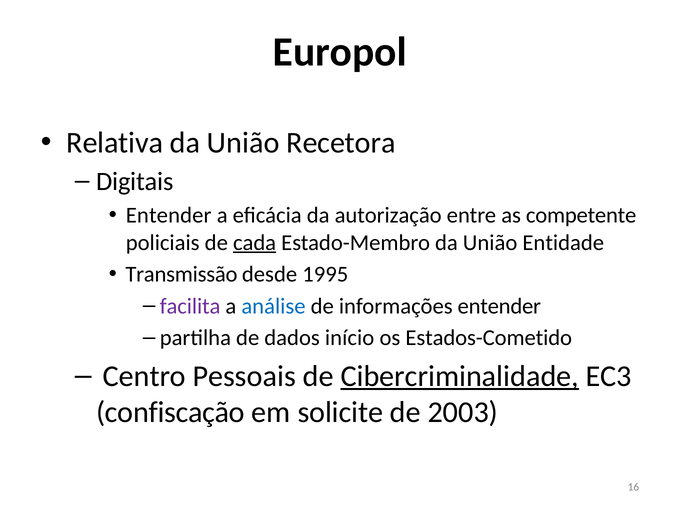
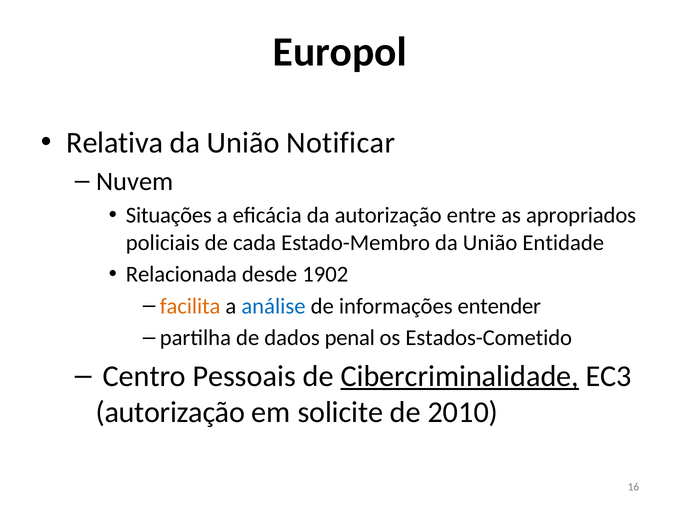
Recetora: Recetora -> Notificar
Digitais: Digitais -> Nuvem
Entender at (169, 215): Entender -> Situações
competente: competente -> apropriados
cada underline: present -> none
Transmissão: Transmissão -> Relacionada
1995: 1995 -> 1902
facilita colour: purple -> orange
início: início -> penal
confiscação at (170, 412): confiscação -> autorização
2003: 2003 -> 2010
